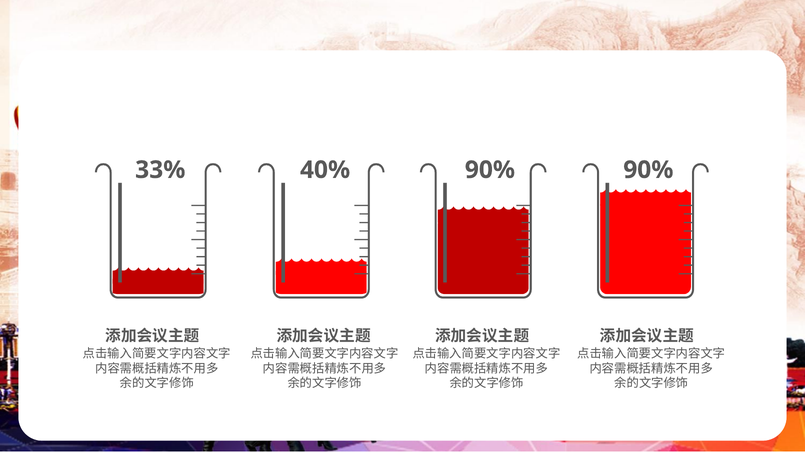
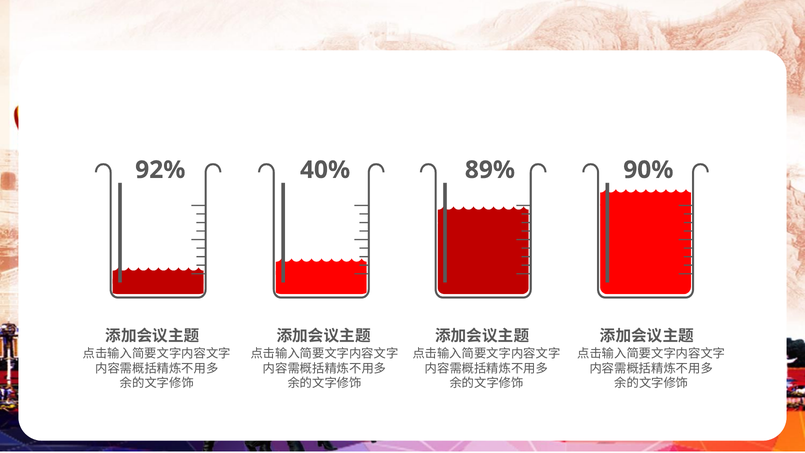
33%: 33% -> 92%
40% 90%: 90% -> 89%
